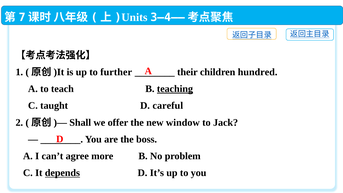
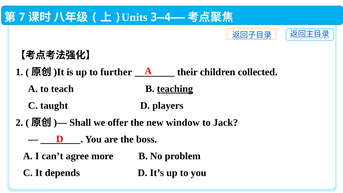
hundred: hundred -> collected
careful: careful -> players
depends underline: present -> none
